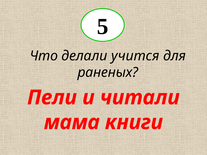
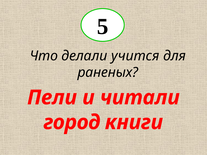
мама: мама -> город
